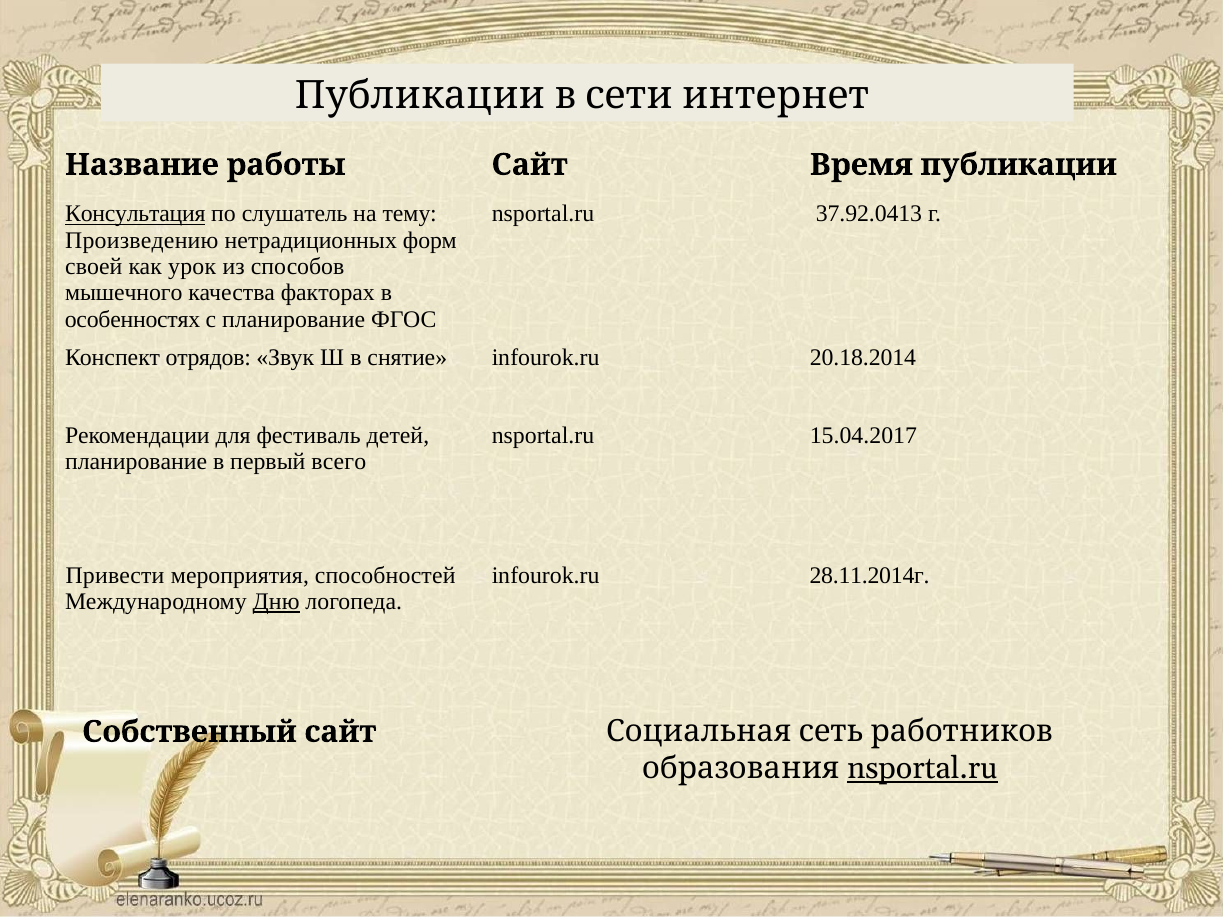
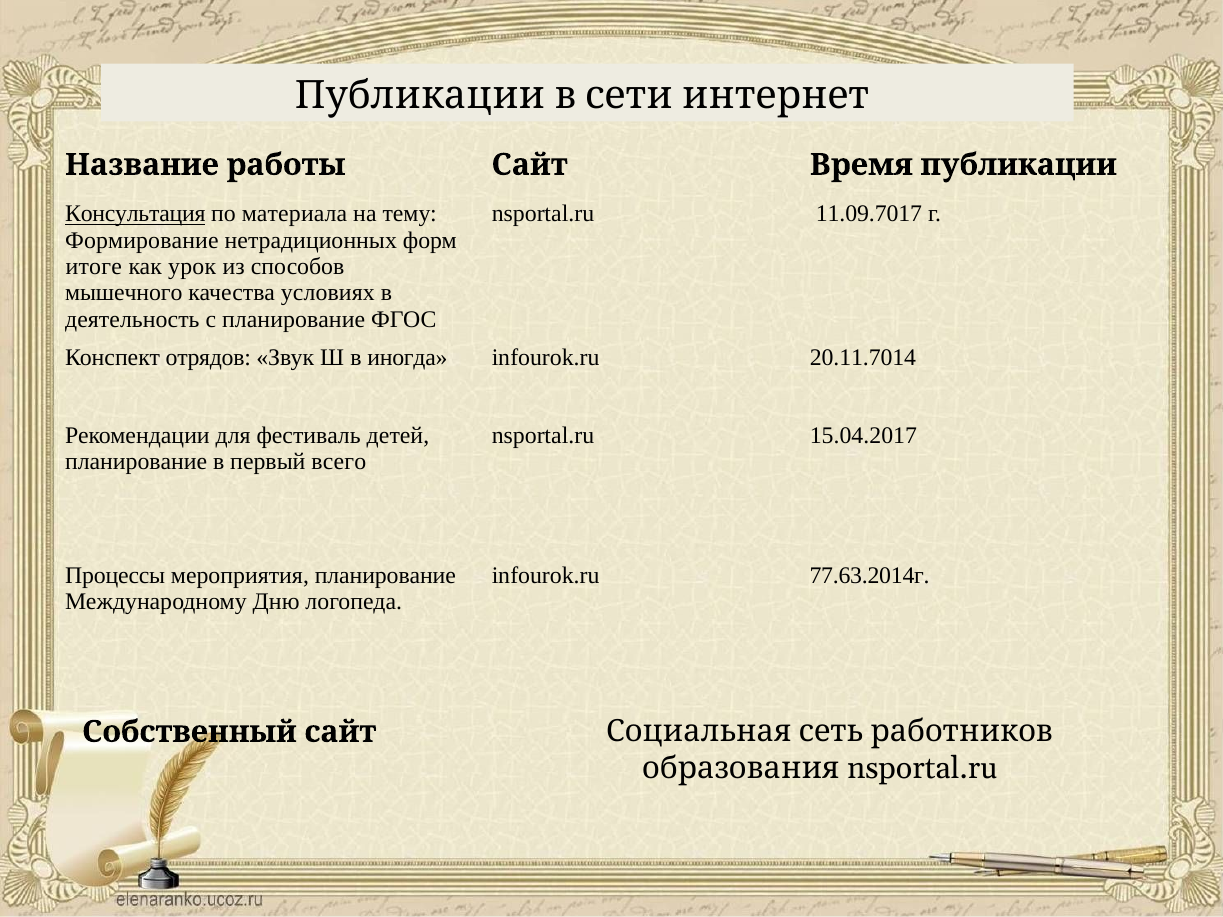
слушатель: слушатель -> материала
37.92.0413: 37.92.0413 -> 11.09.7017
Произведению: Произведению -> Формирование
своей: своей -> итоге
факторах: факторах -> условиях
особенностях: особенностях -> деятельность
снятие: снятие -> иногда
20.18.2014: 20.18.2014 -> 20.11.7014
Привести: Привести -> Процессы
мероприятия способностей: способностей -> планирование
28.11.2014г: 28.11.2014г -> 77.63.2014г
Дню underline: present -> none
nsportal.ru at (923, 769) underline: present -> none
